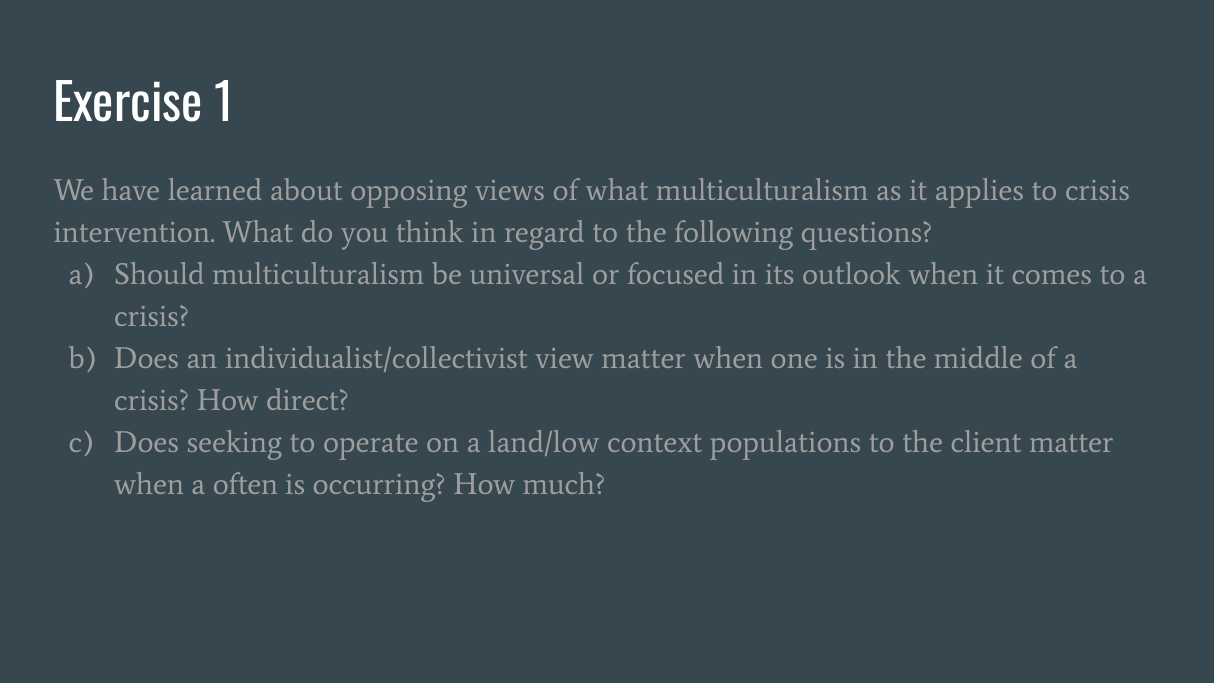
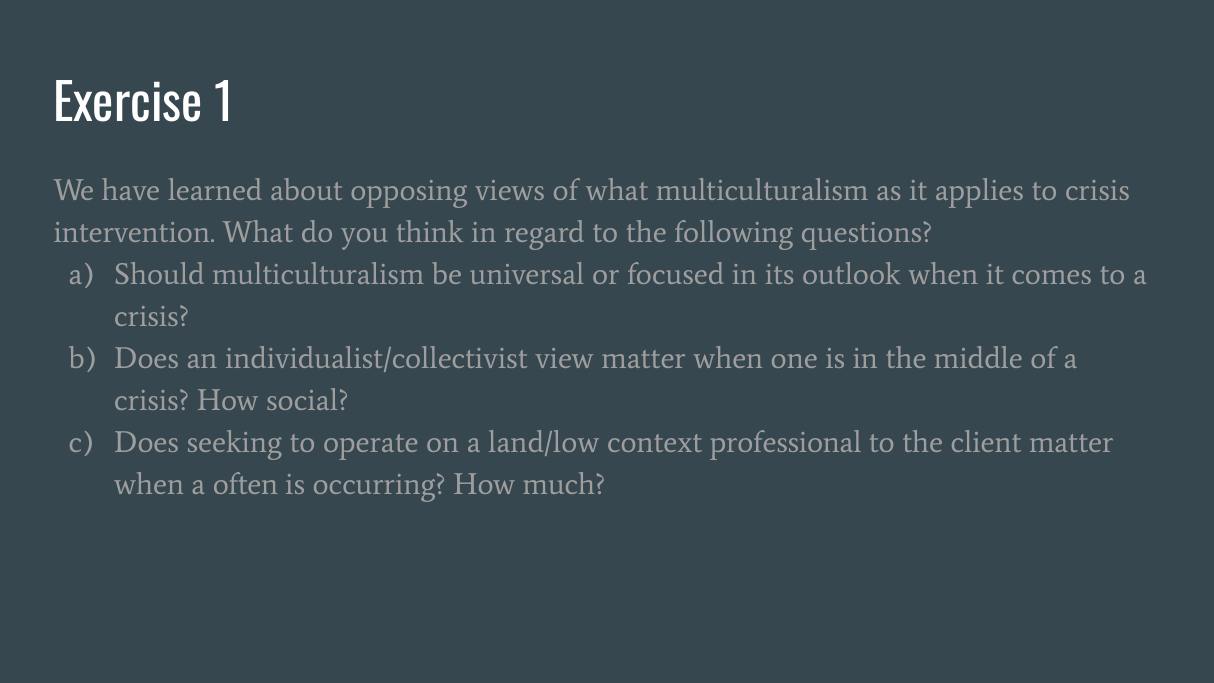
direct: direct -> social
populations: populations -> professional
